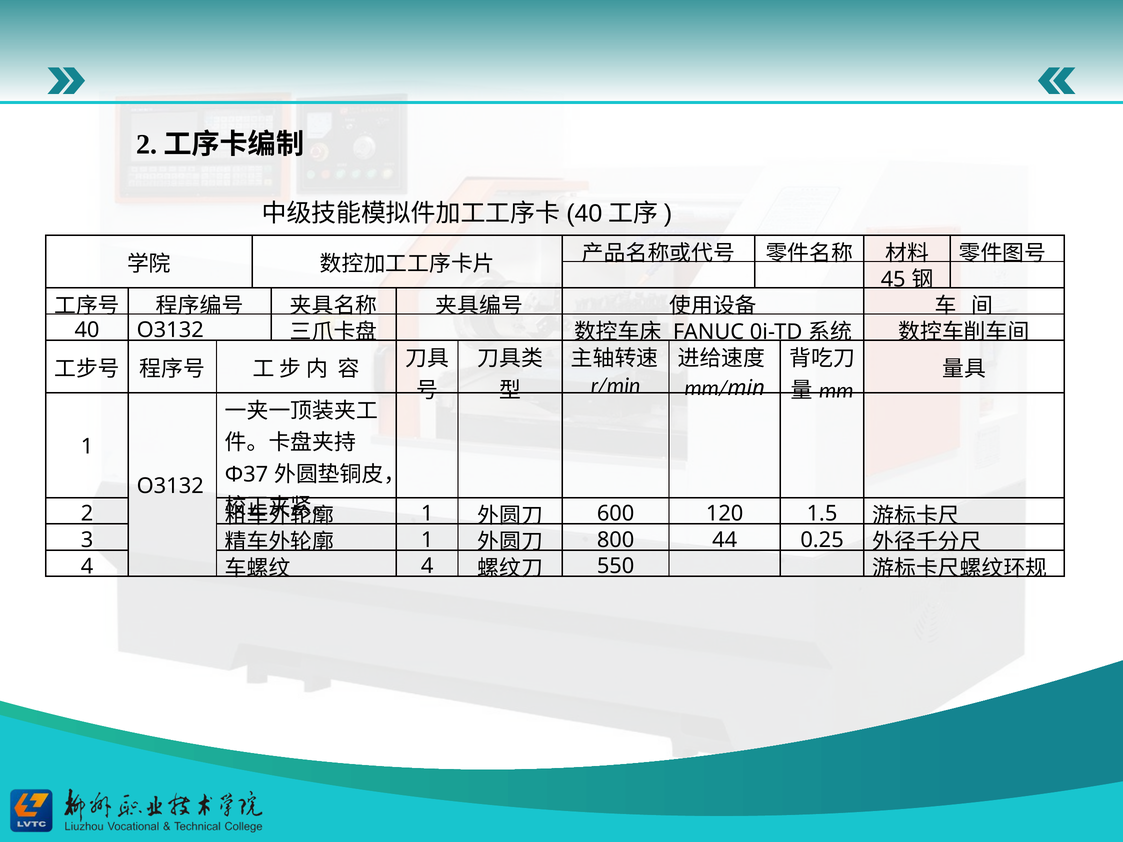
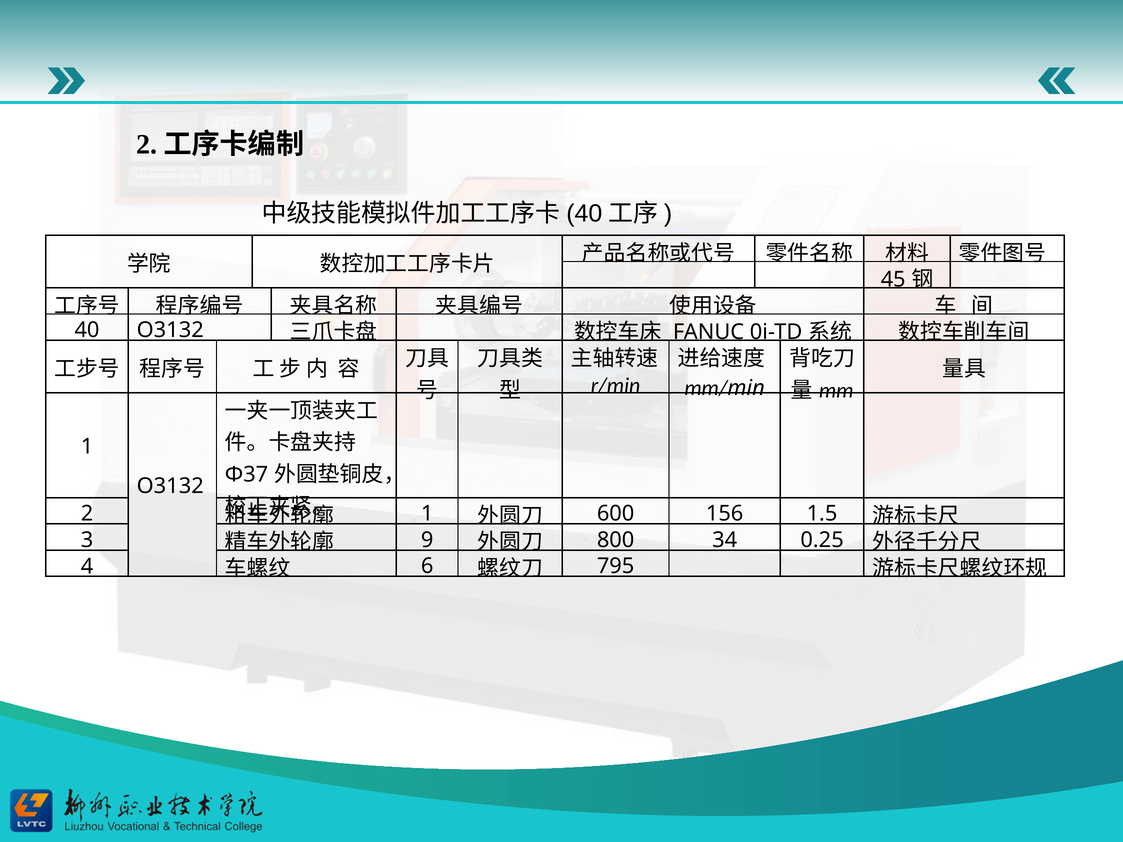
120: 120 -> 156
1 at (427, 540): 1 -> 9
44: 44 -> 34
4 at (427, 566): 4 -> 6
550: 550 -> 795
